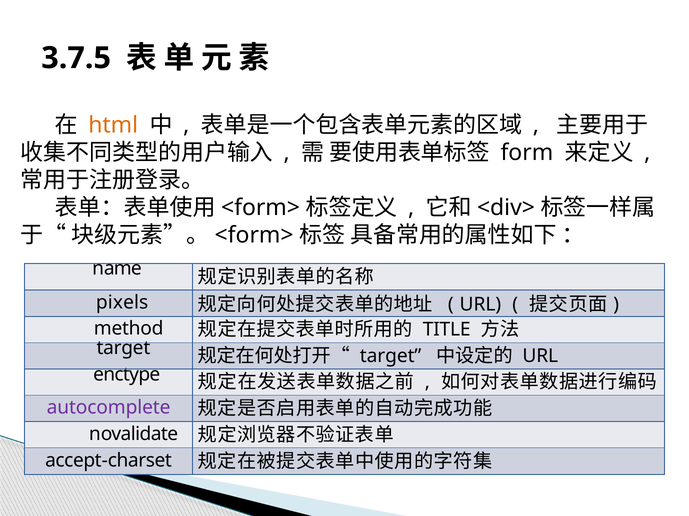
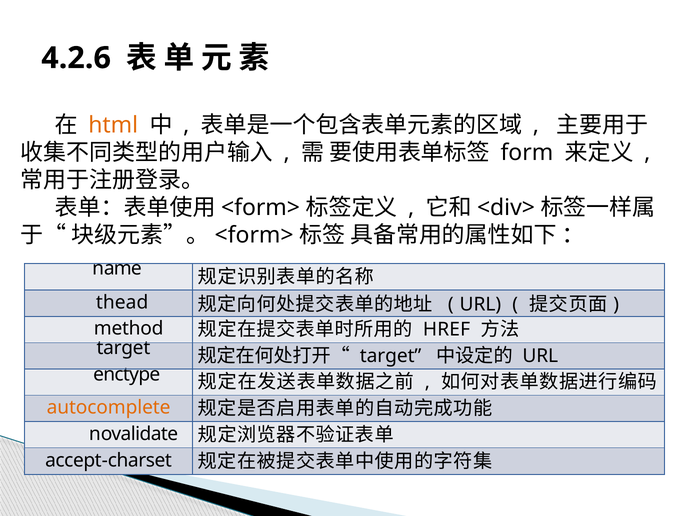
3.7.5: 3.7.5 -> 4.2.6
pixels: pixels -> thead
TITLE: TITLE -> HREF
autocomplete colour: purple -> orange
